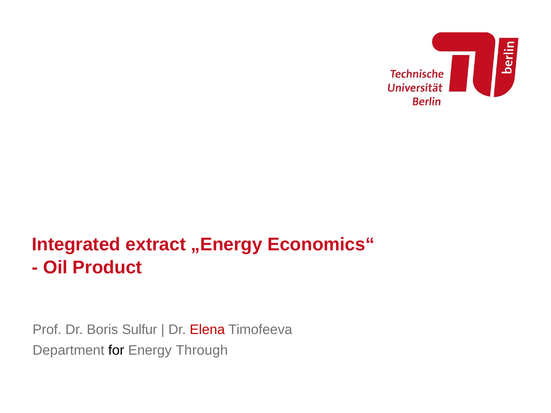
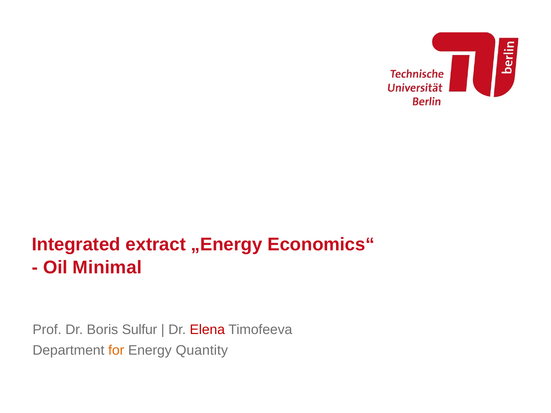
Product: Product -> Minimal
for colour: black -> orange
Through: Through -> Quantity
